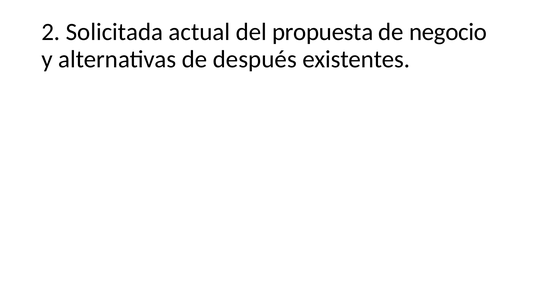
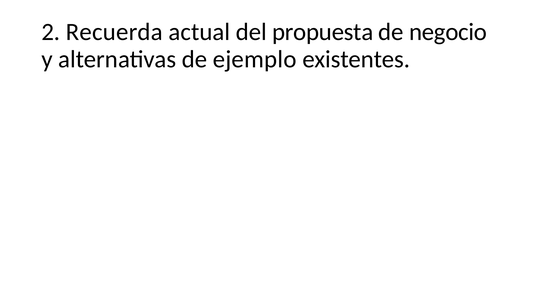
Solicitada: Solicitada -> Recuerda
después: después -> ejemplo
